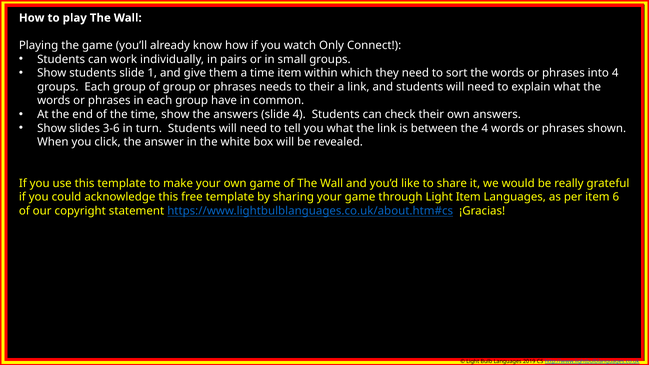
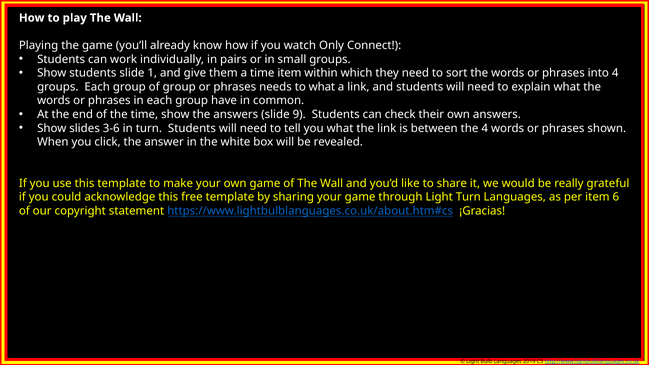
to their: their -> what
slide 4: 4 -> 9
Light Item: Item -> Turn
